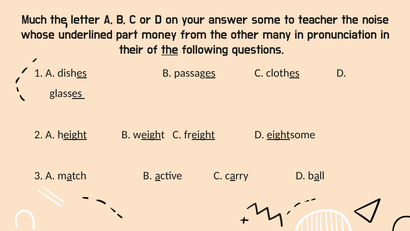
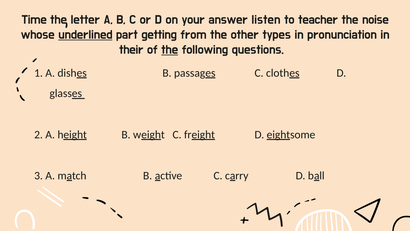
Much: Much -> Time
some: some -> listen
underlined underline: none -> present
money: money -> getting
many: many -> types
